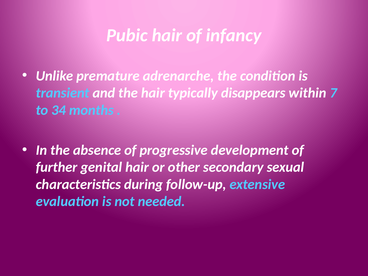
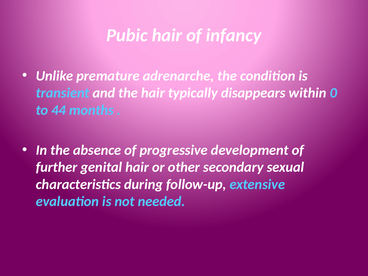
7: 7 -> 0
34: 34 -> 44
